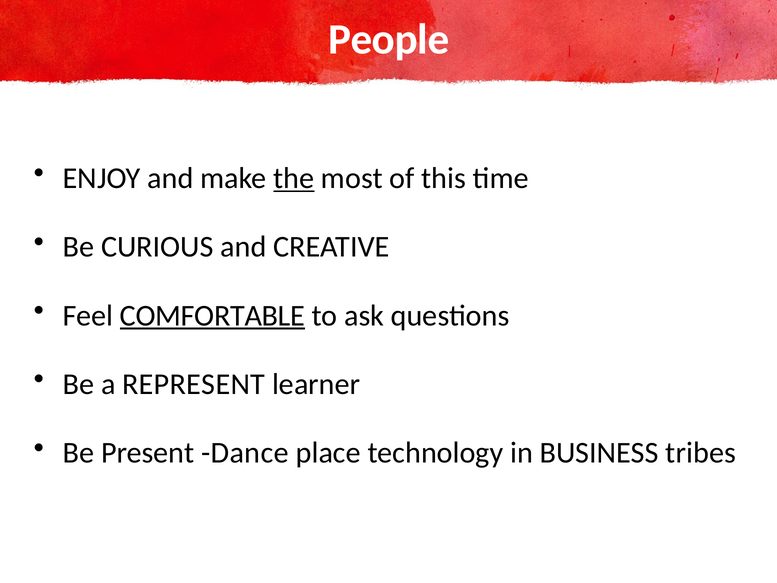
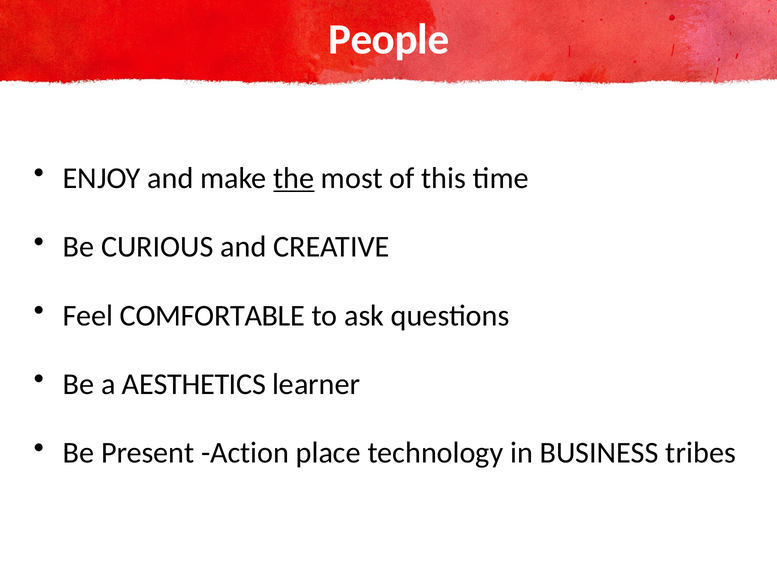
COMFORTABLE underline: present -> none
REPRESENT: REPRESENT -> AESTHETICS
Dance: Dance -> Action
